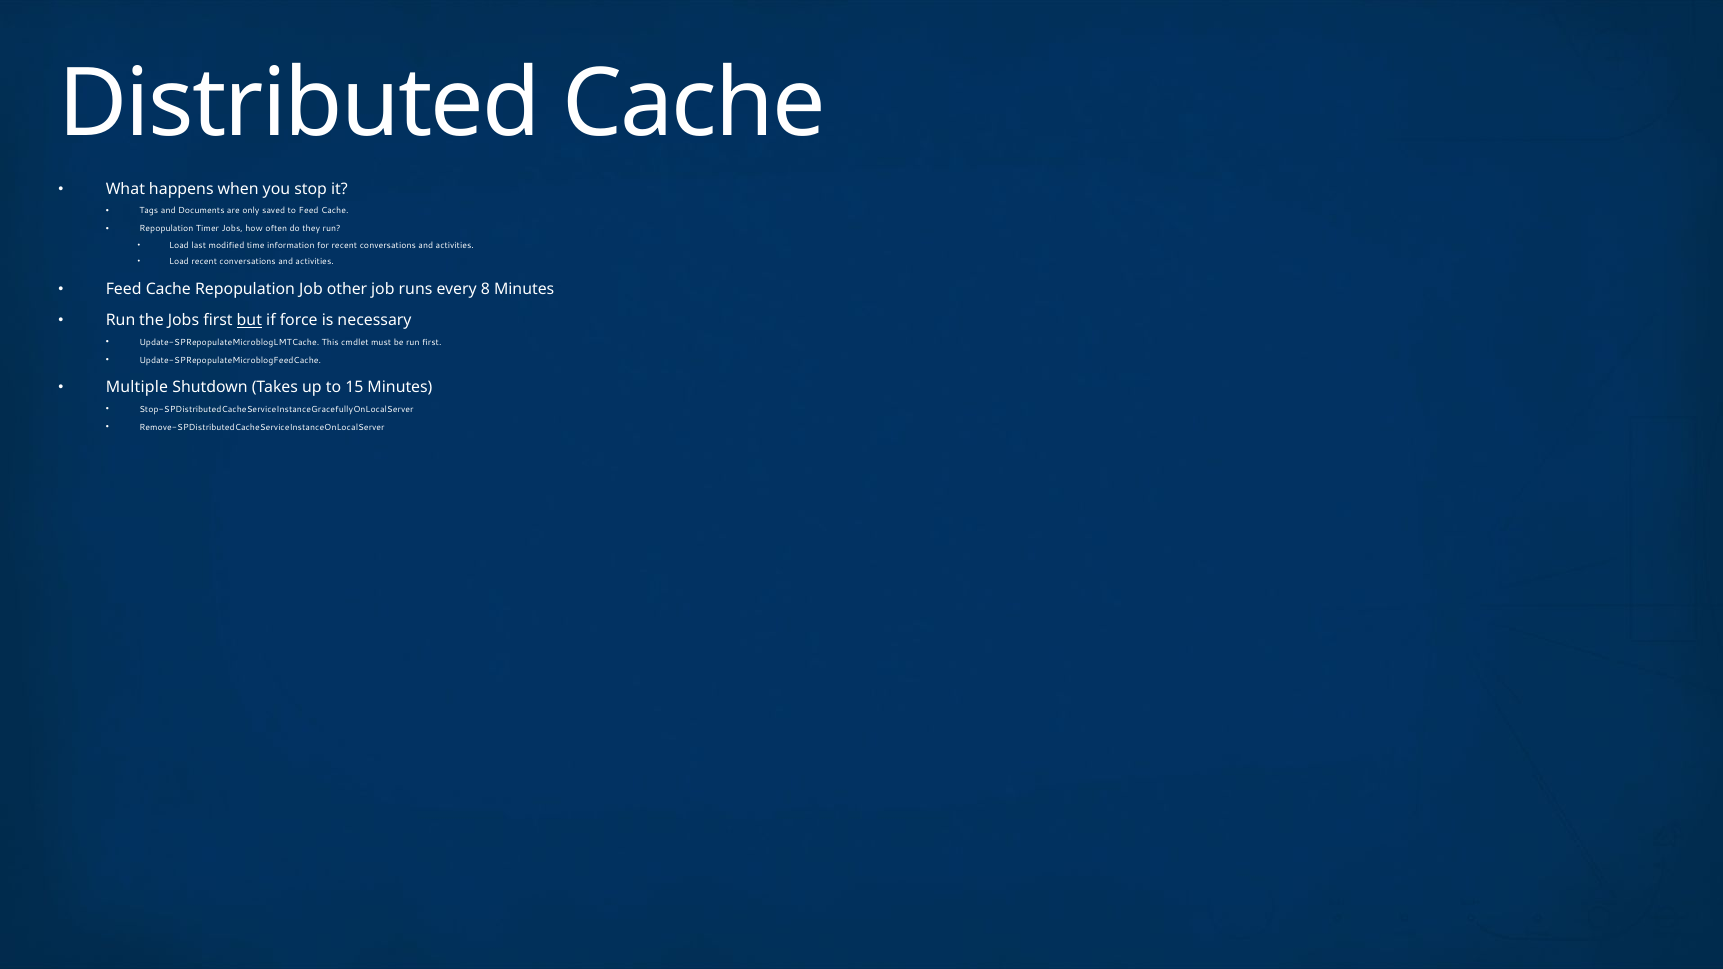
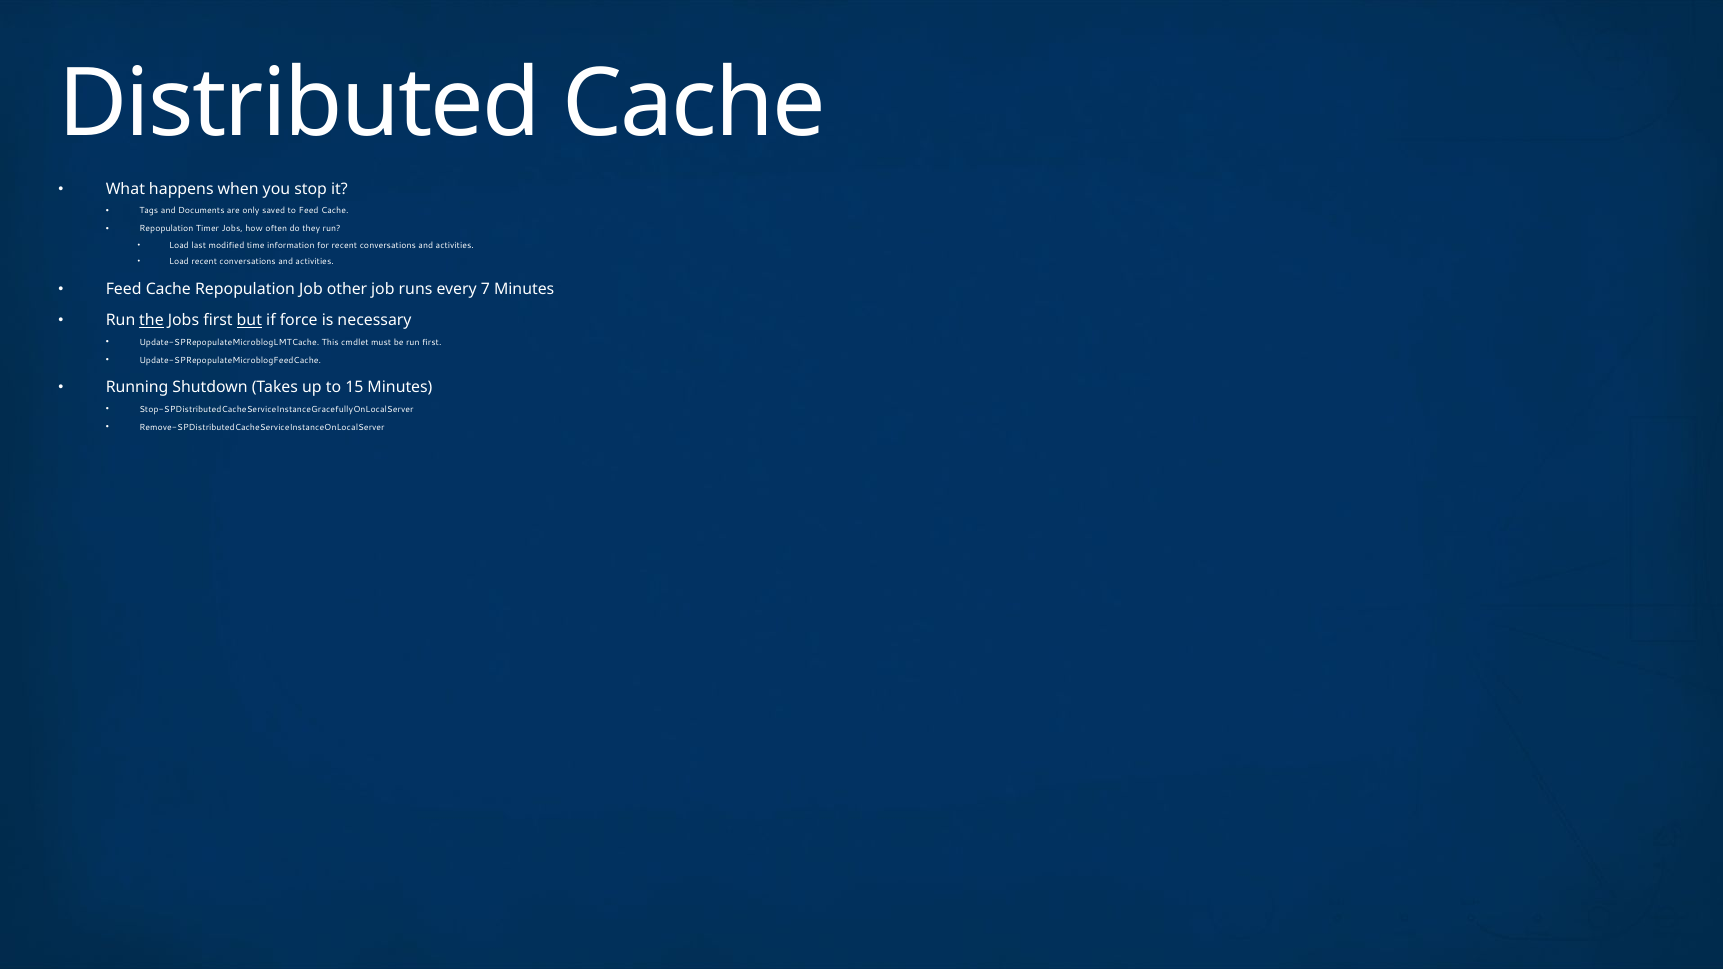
8: 8 -> 7
the underline: none -> present
Multiple: Multiple -> Running
